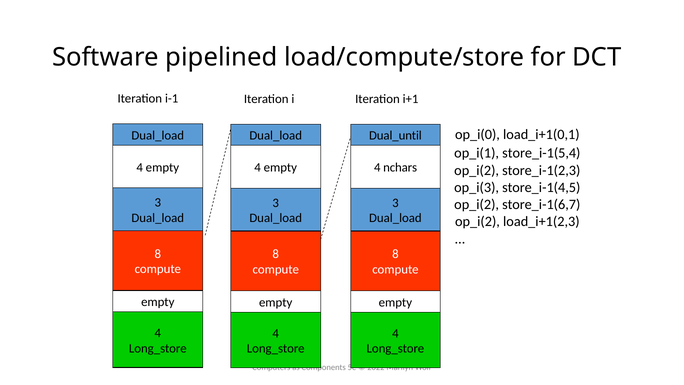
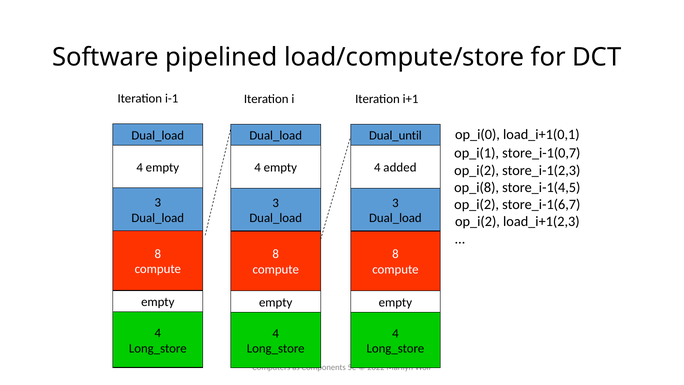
store_i-1(5,4: store_i-1(5,4 -> store_i-1(0,7
nchars: nchars -> added
op_i(3: op_i(3 -> op_i(8
